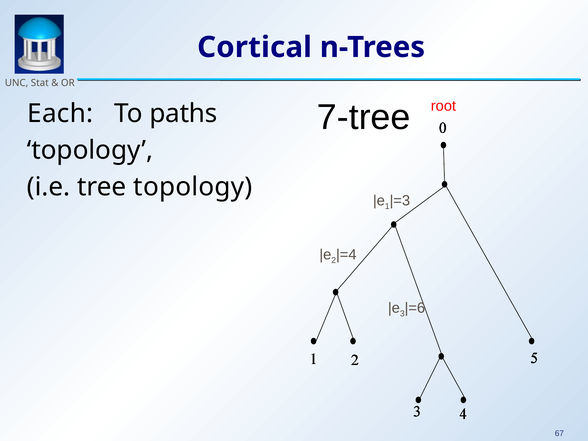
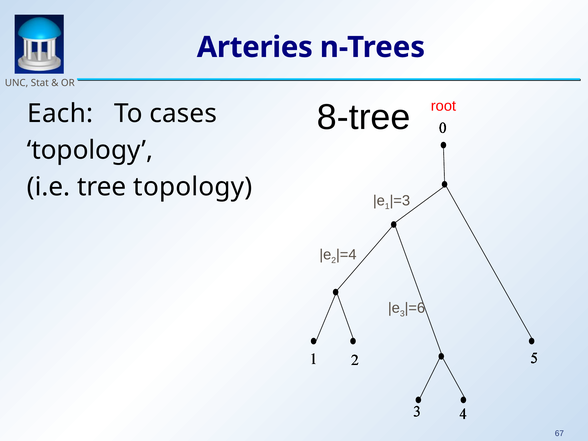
Cortical: Cortical -> Arteries
7-tree: 7-tree -> 8-tree
paths: paths -> cases
